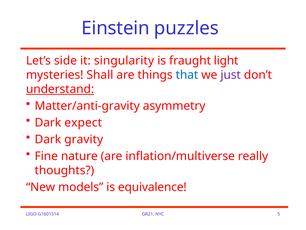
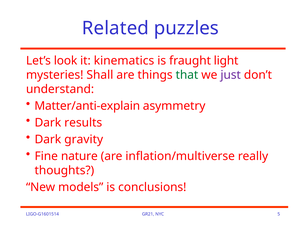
Einstein: Einstein -> Related
side: side -> look
singularity: singularity -> kinematics
that colour: blue -> green
understand underline: present -> none
Matter/anti-gravity: Matter/anti-gravity -> Matter/anti-explain
expect: expect -> results
equivalence: equivalence -> conclusions
